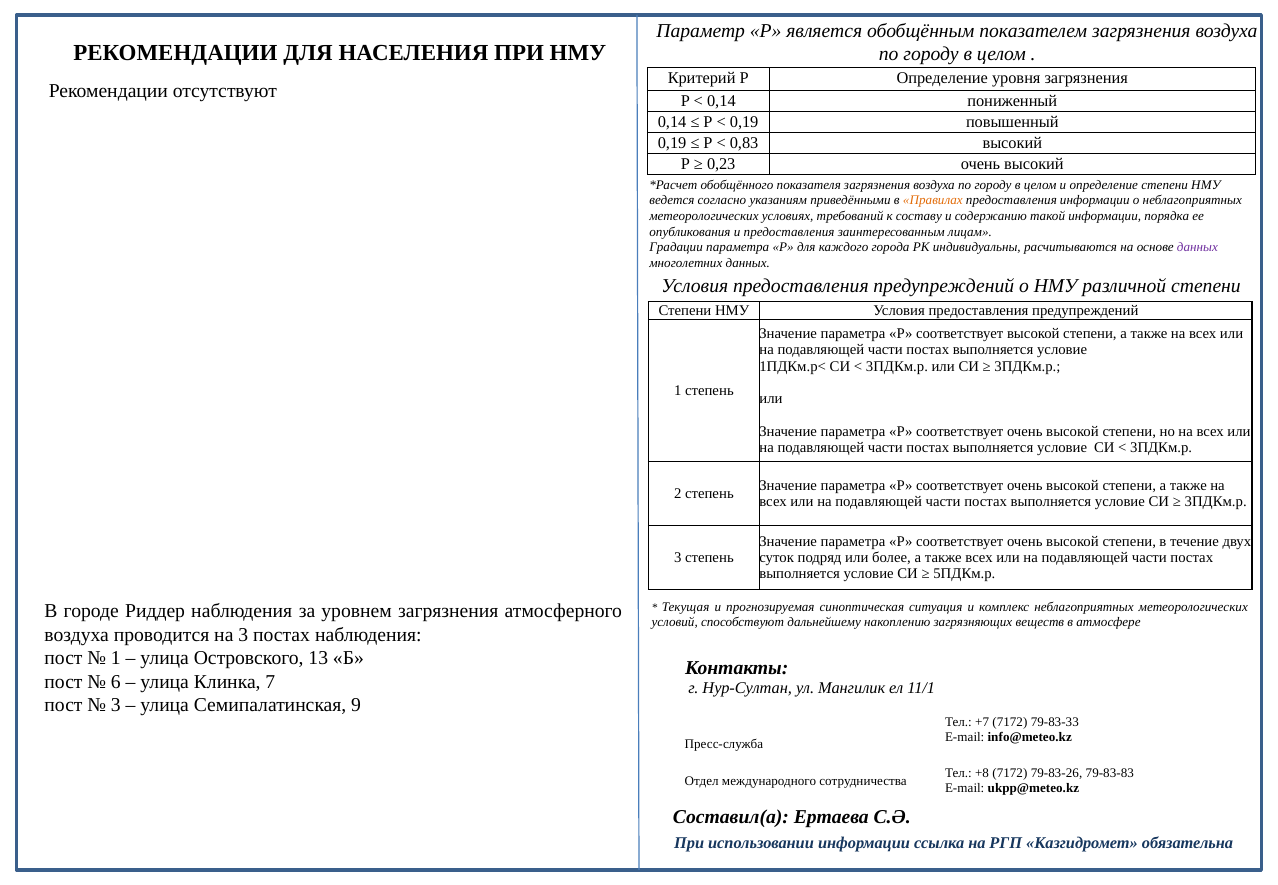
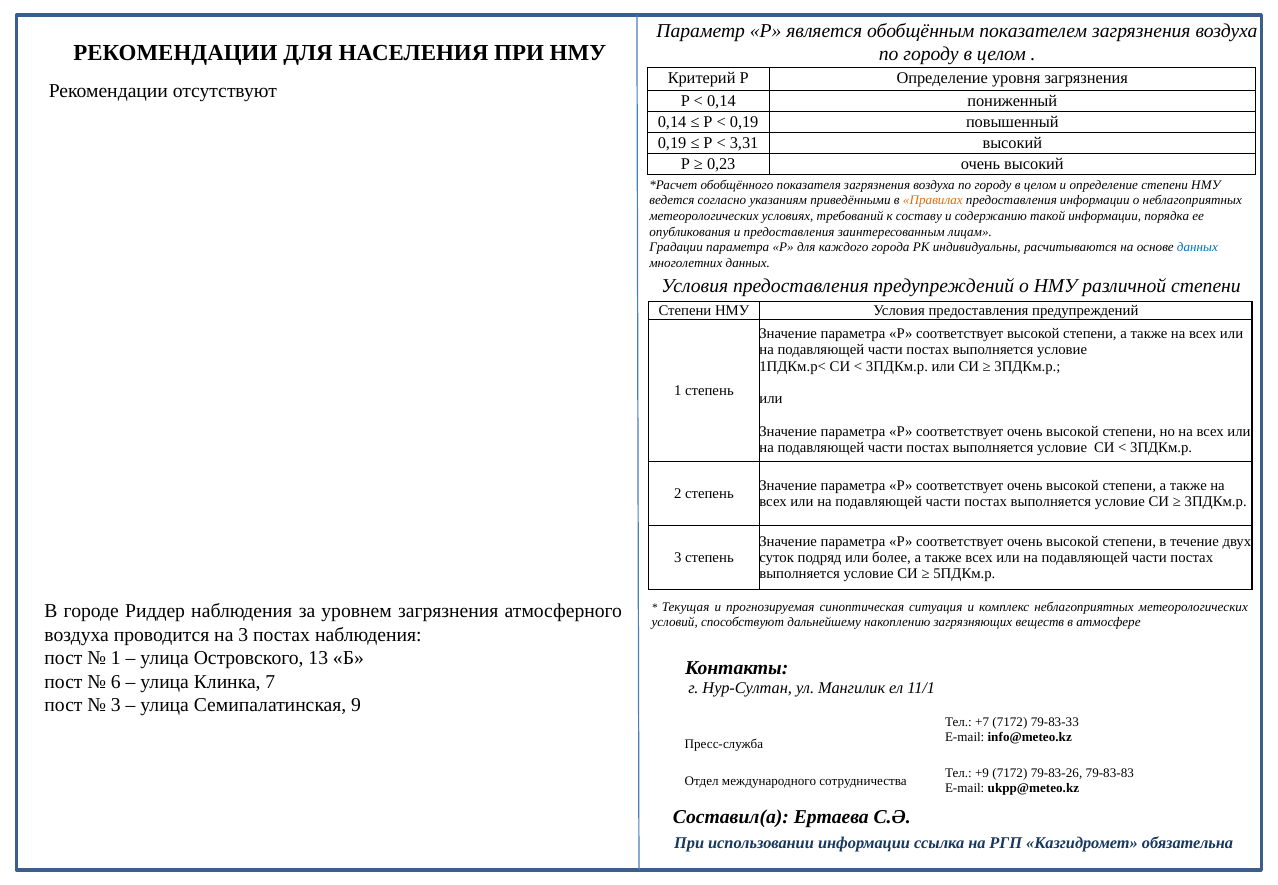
0,83: 0,83 -> 3,31
данных at (1197, 247) colour: purple -> blue
+8: +8 -> +9
